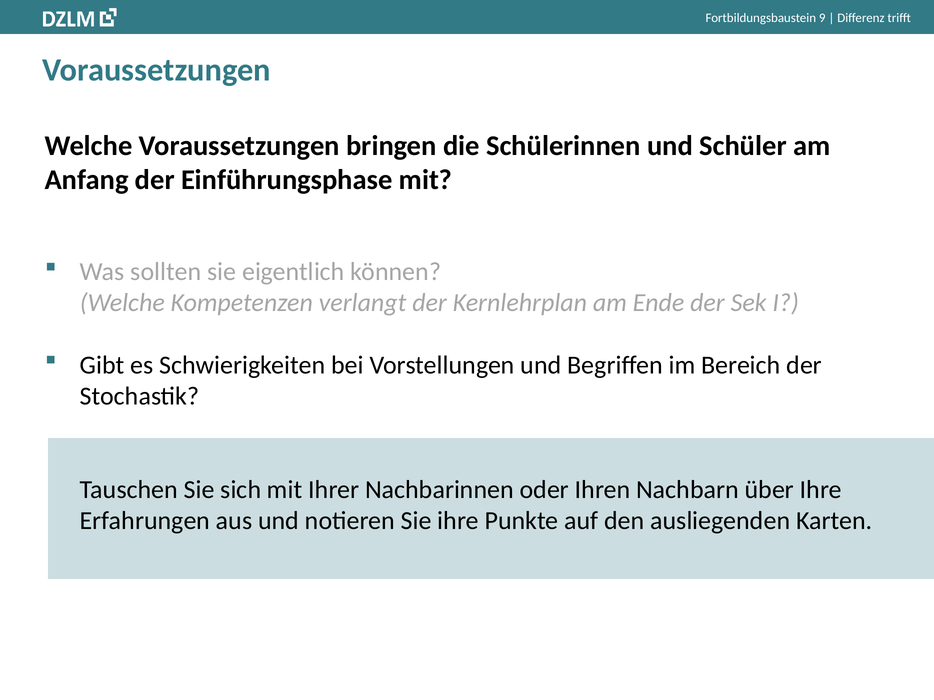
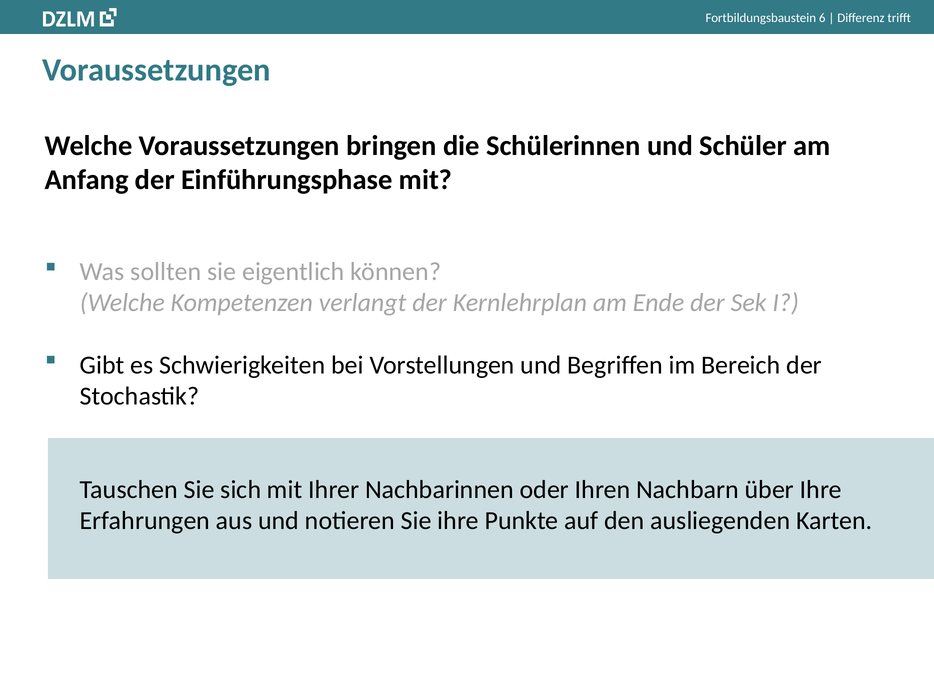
9: 9 -> 6
